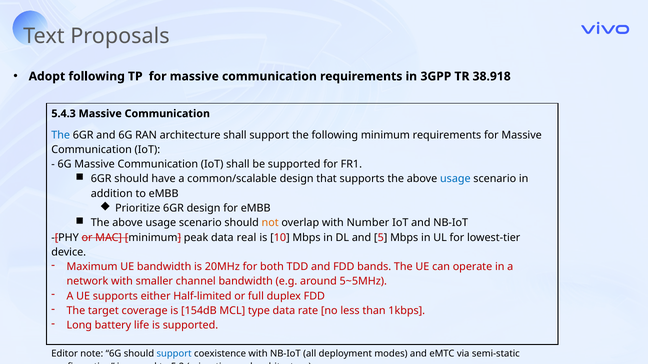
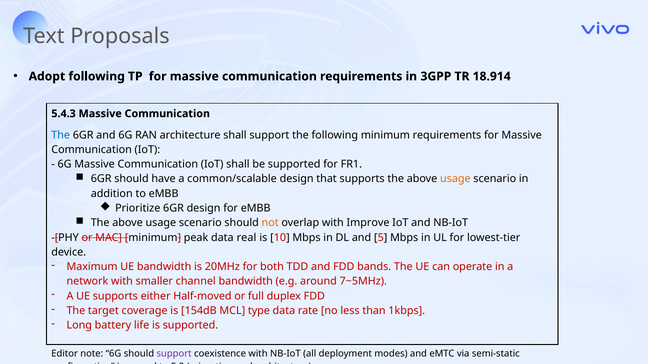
38.918: 38.918 -> 18.914
usage at (455, 179) colour: blue -> orange
Number: Number -> Improve
5~5MHz: 5~5MHz -> 7~5MHz
Half-limited: Half-limited -> Half-moved
support at (174, 354) colour: blue -> purple
